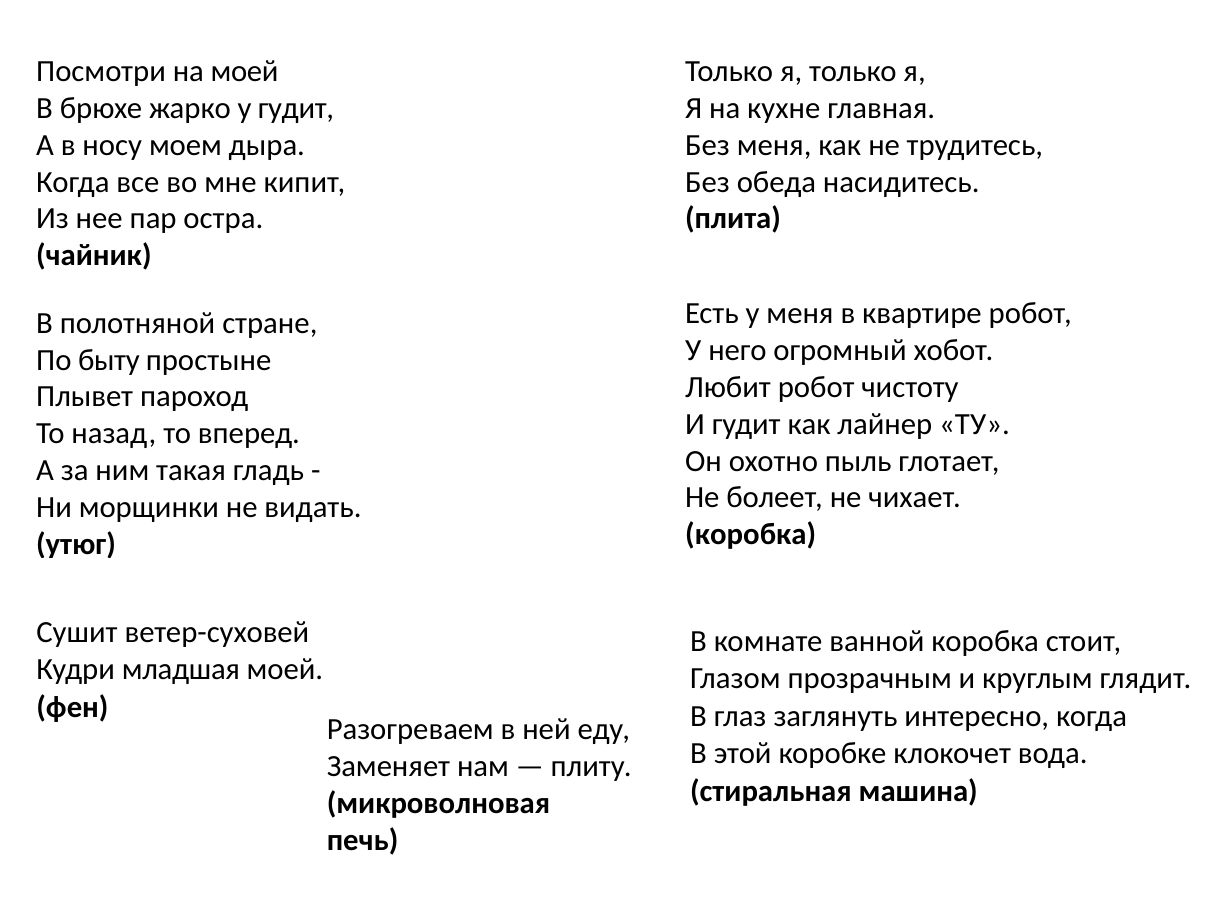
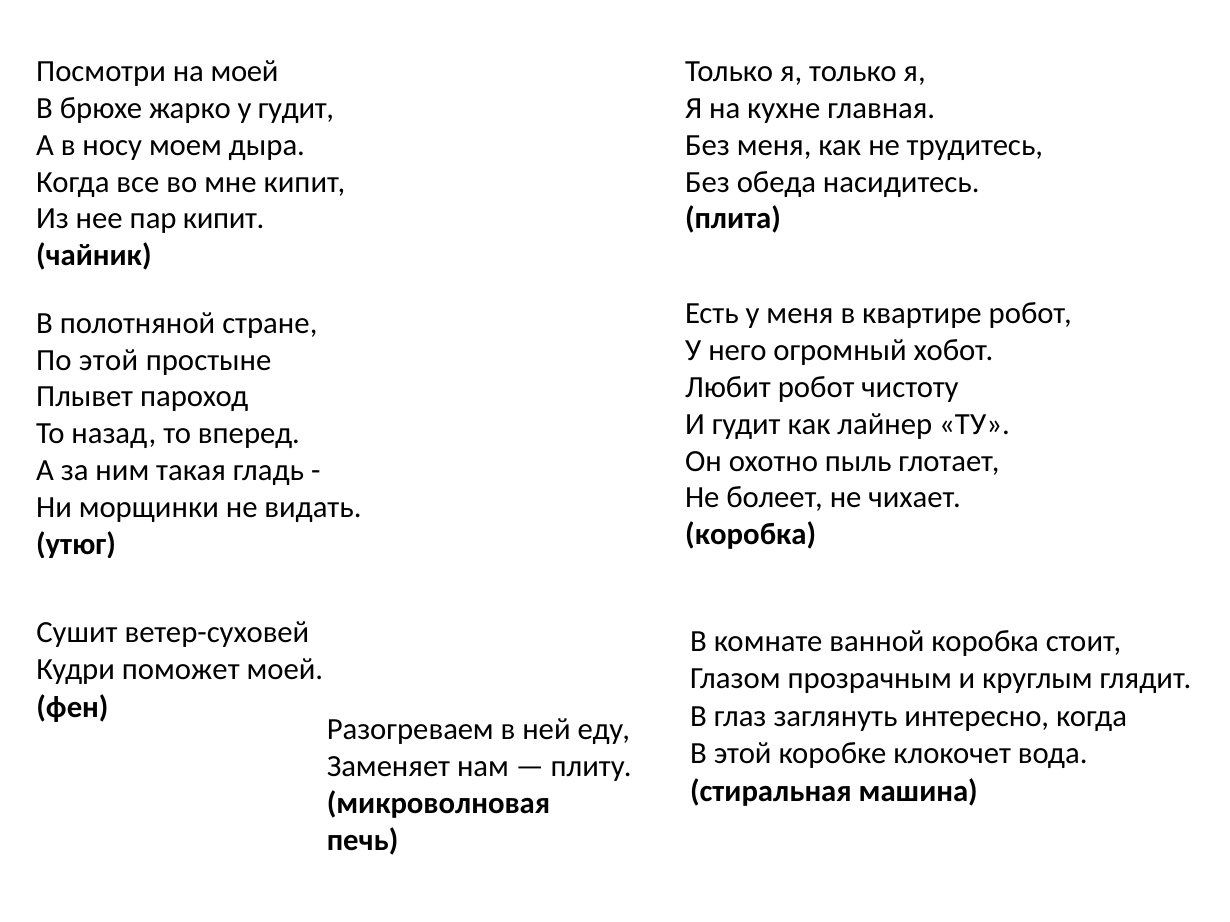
пар остра: остра -> кипит
По быту: быту -> этой
младшая: младшая -> поможет
